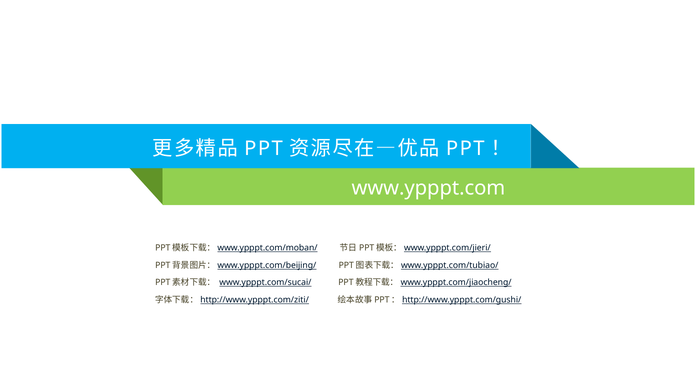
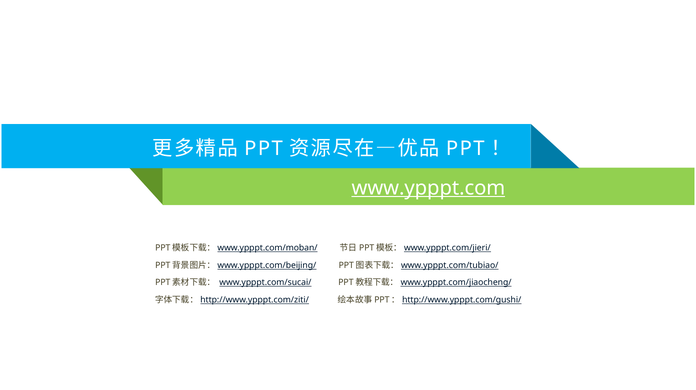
www.ypppt.com underline: none -> present
